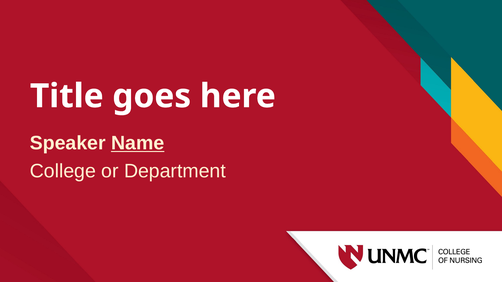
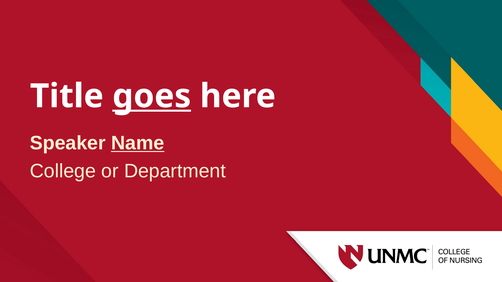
goes underline: none -> present
